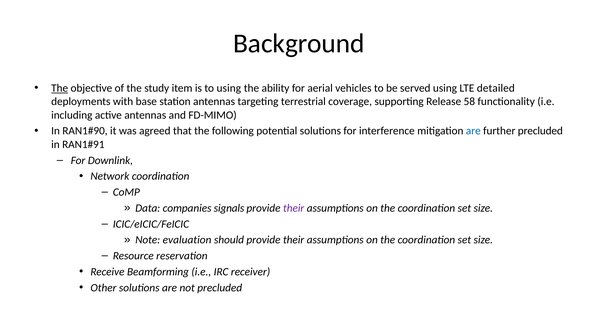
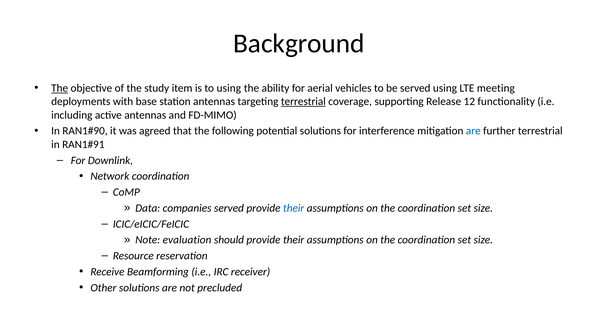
detailed: detailed -> meeting
terrestrial at (303, 102) underline: none -> present
58: 58 -> 12
further precluded: precluded -> terrestrial
companies signals: signals -> served
their at (294, 208) colour: purple -> blue
